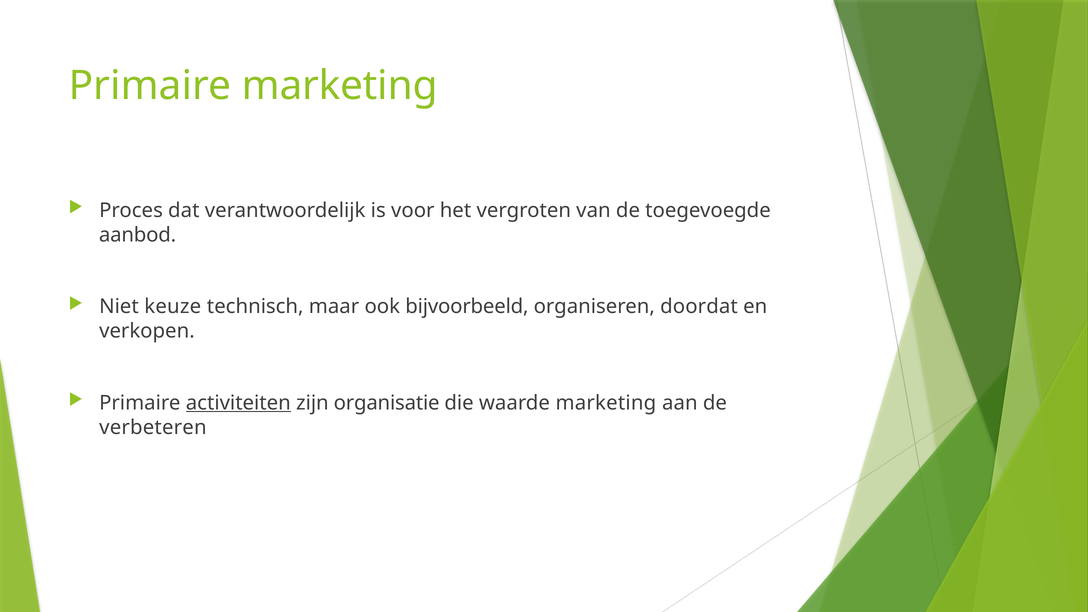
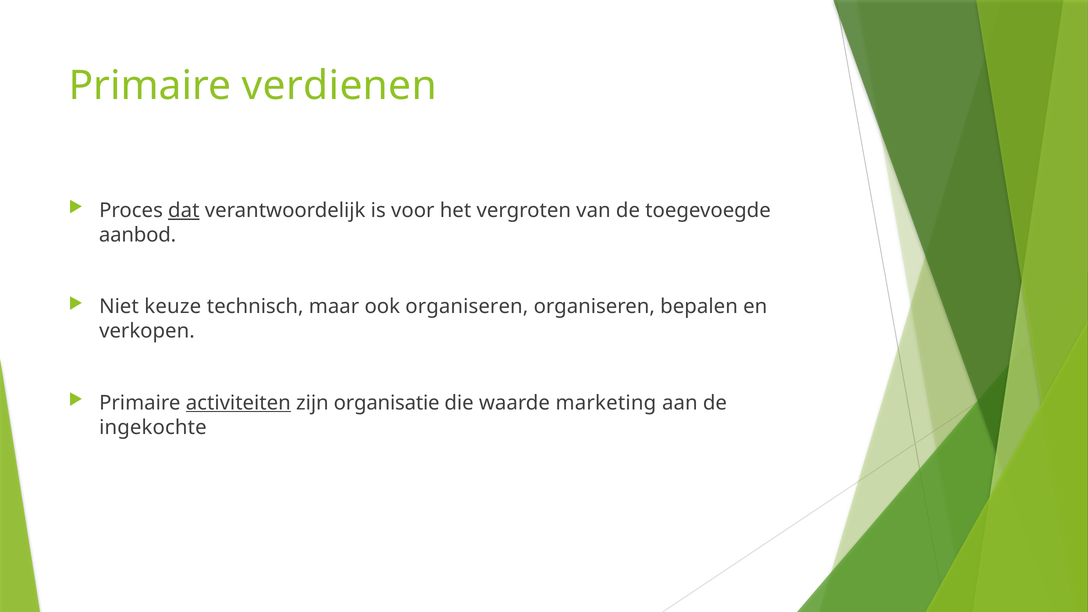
Primaire marketing: marketing -> verdienen
dat underline: none -> present
ook bijvoorbeeld: bijvoorbeeld -> organiseren
doordat: doordat -> bepalen
verbeteren: verbeteren -> ingekochte
